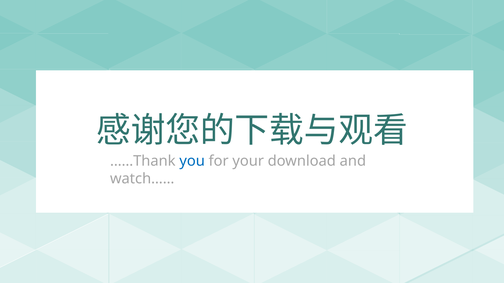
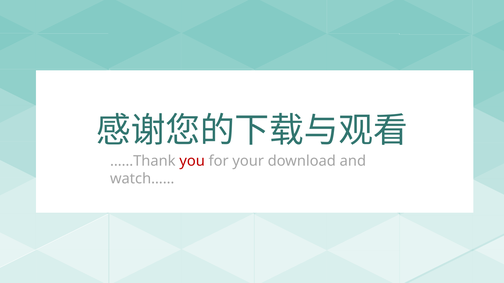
you colour: blue -> red
